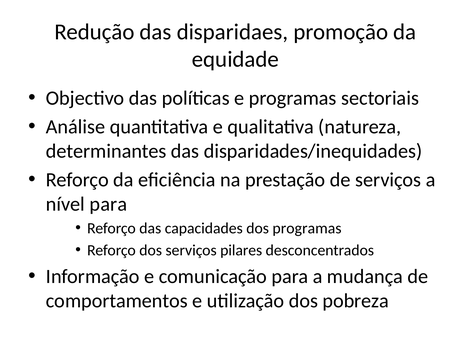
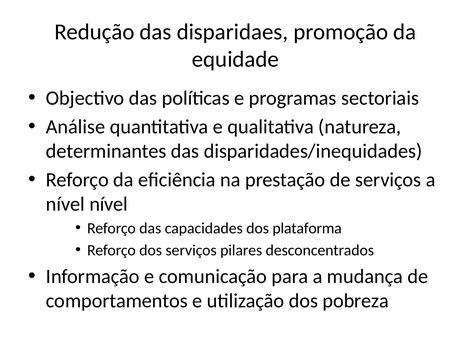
nível para: para -> nível
dos programas: programas -> plataforma
